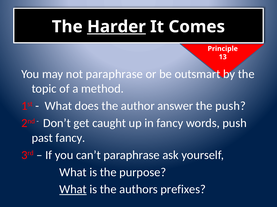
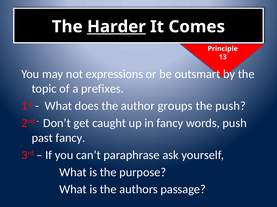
not paraphrase: paraphrase -> expressions
method: method -> prefixes
answer: answer -> groups
What at (73, 190) underline: present -> none
prefixes: prefixes -> passage
